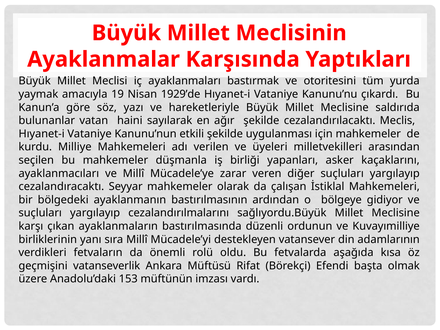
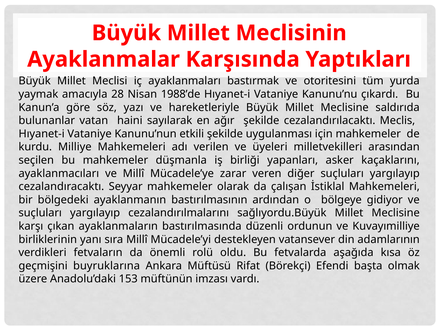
19: 19 -> 28
1929’de: 1929’de -> 1988’de
vatanseverlik: vatanseverlik -> buyruklarına
